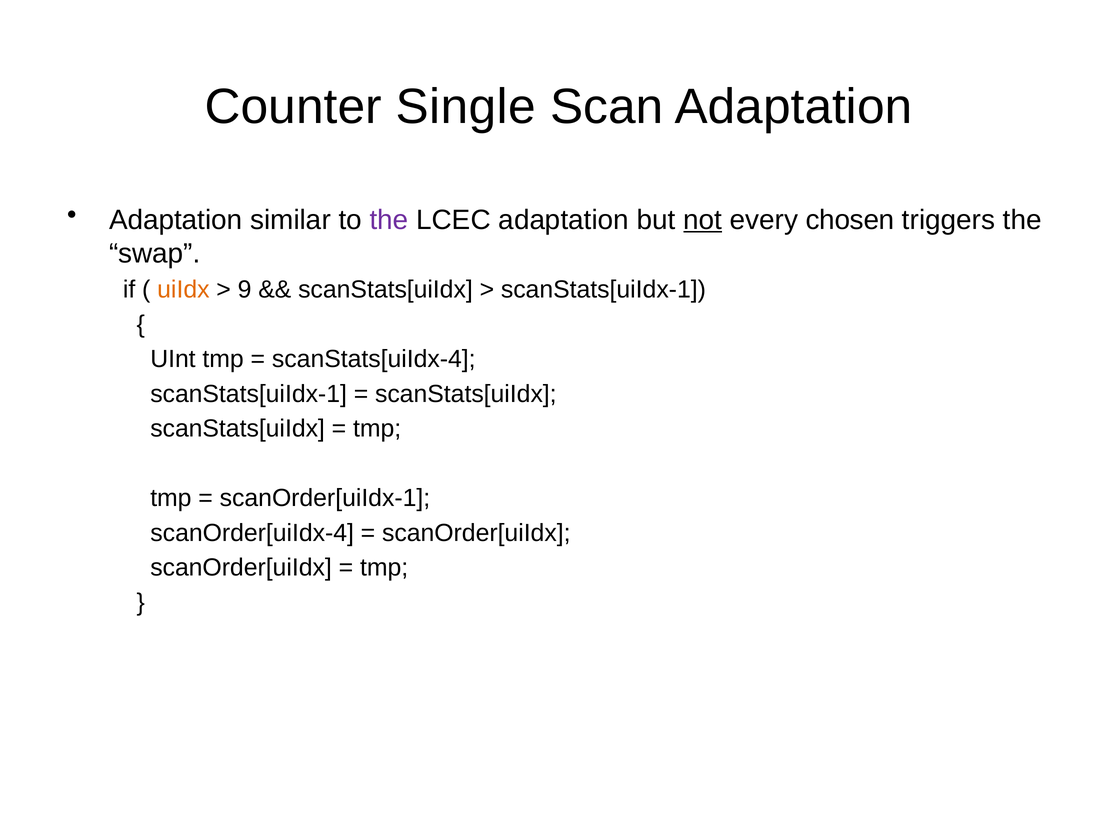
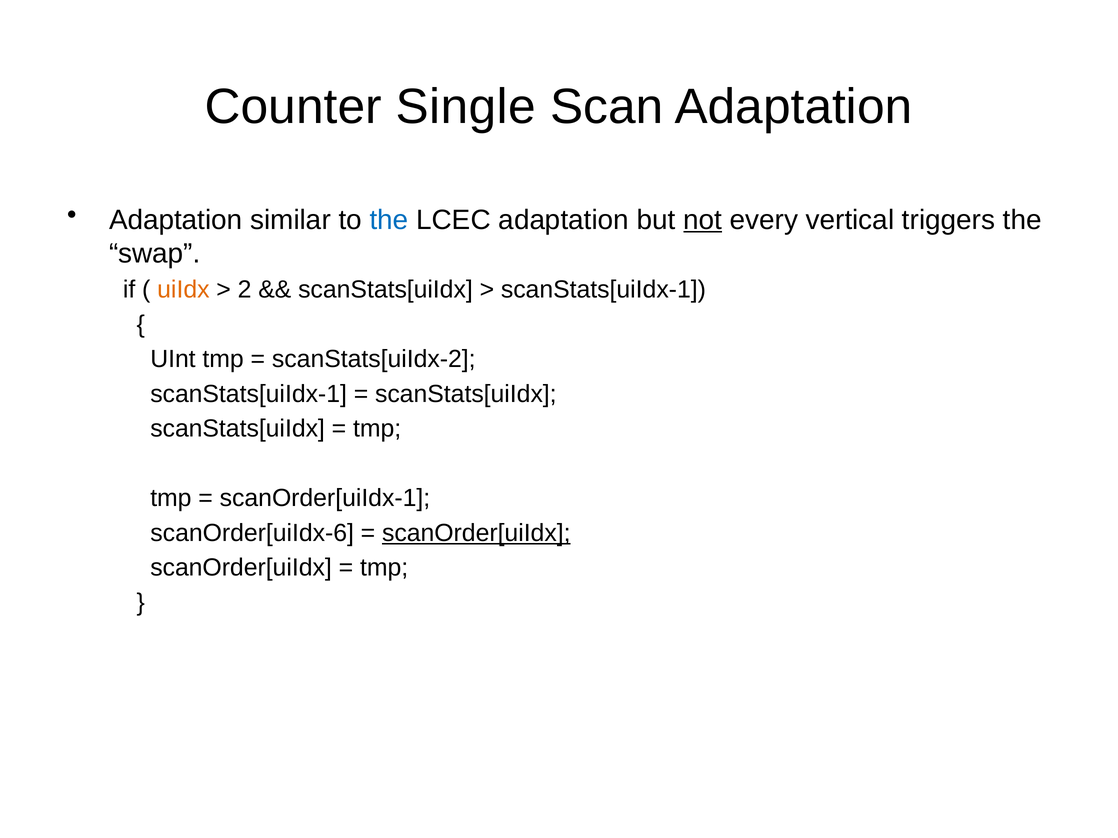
the at (389, 220) colour: purple -> blue
chosen: chosen -> vertical
9: 9 -> 2
scanStats[uiIdx-4: scanStats[uiIdx-4 -> scanStats[uiIdx-2
scanOrder[uiIdx-4: scanOrder[uiIdx-4 -> scanOrder[uiIdx-6
scanOrder[uiIdx at (476, 533) underline: none -> present
